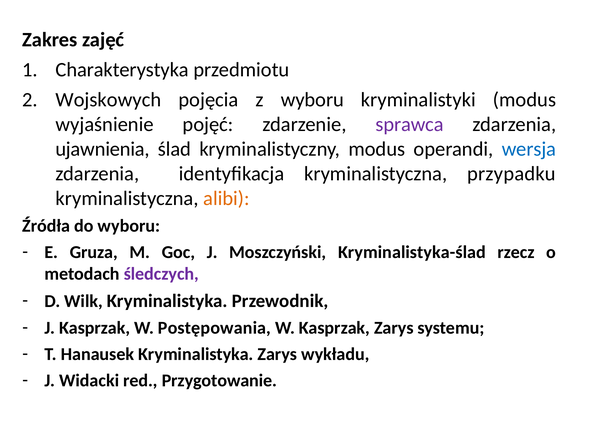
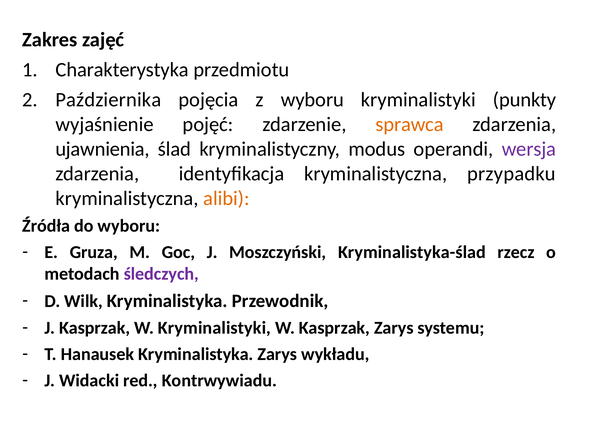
Wojskowych: Wojskowych -> Października
kryminalistyki modus: modus -> punkty
sprawca colour: purple -> orange
wersja colour: blue -> purple
W Postępowania: Postępowania -> Kryminalistyki
Przygotowanie: Przygotowanie -> Kontrwywiadu
